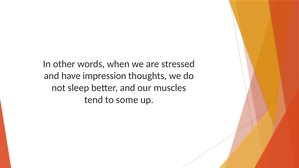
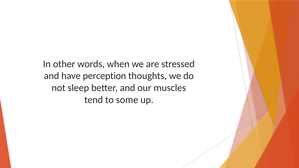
impression: impression -> perception
